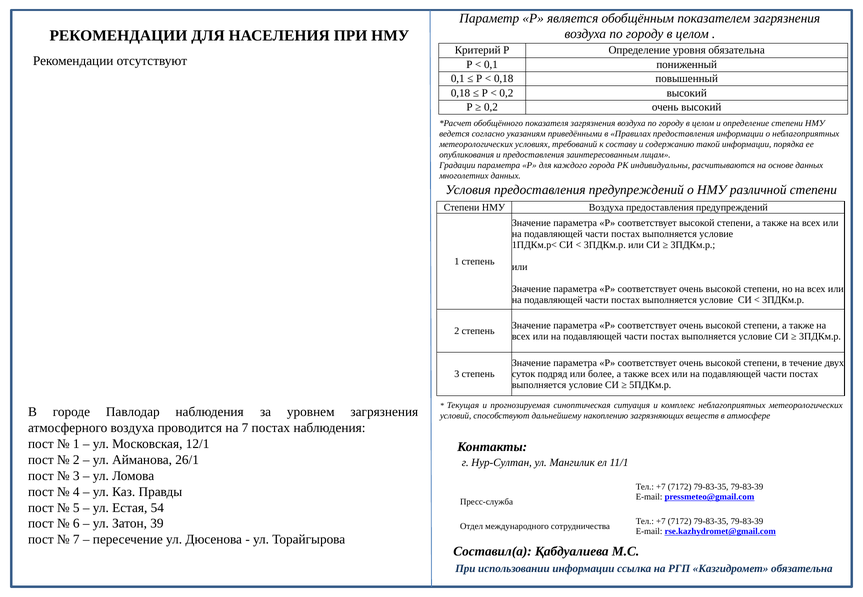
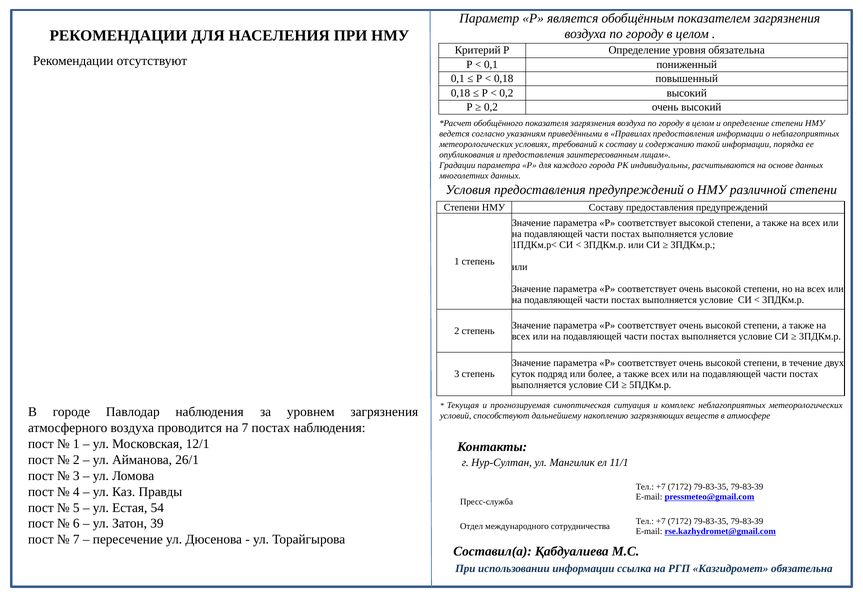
НМУ Воздуха: Воздуха -> Составу
